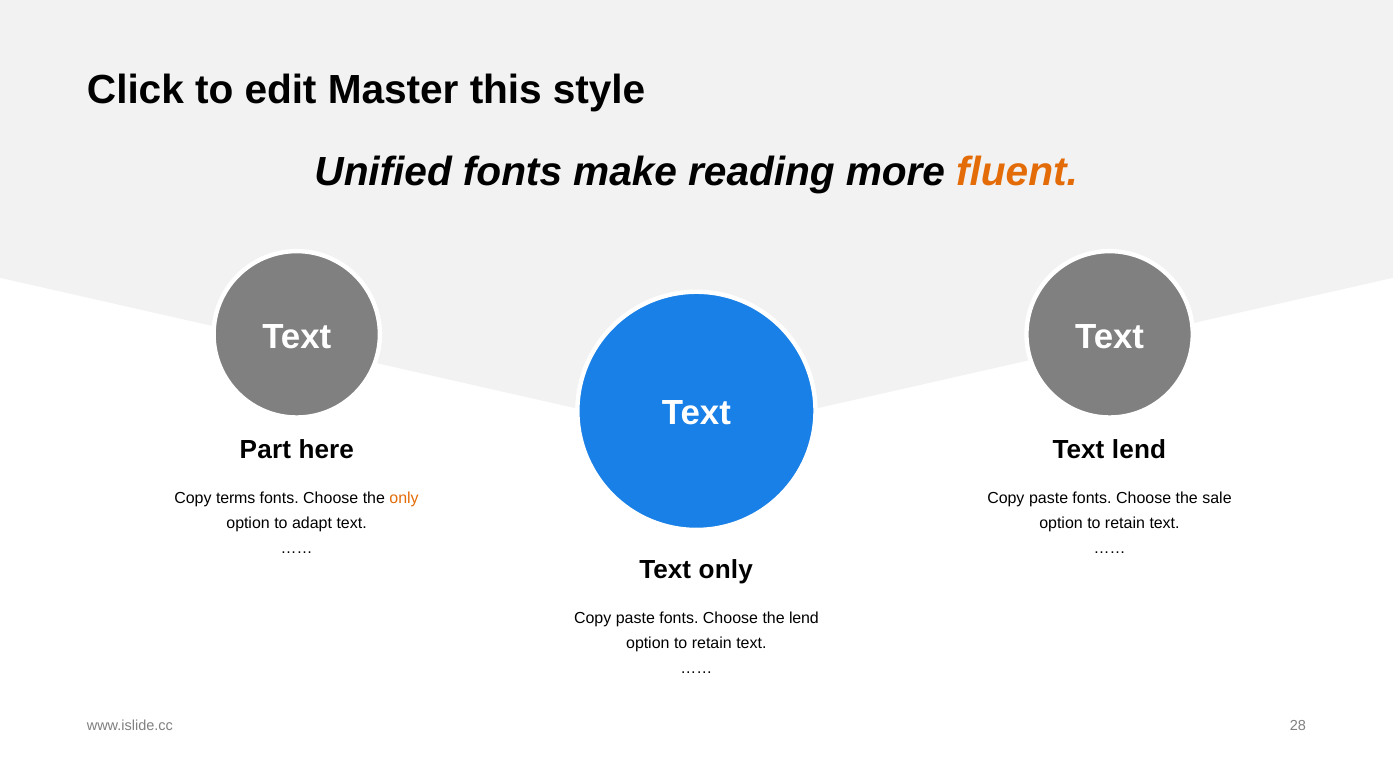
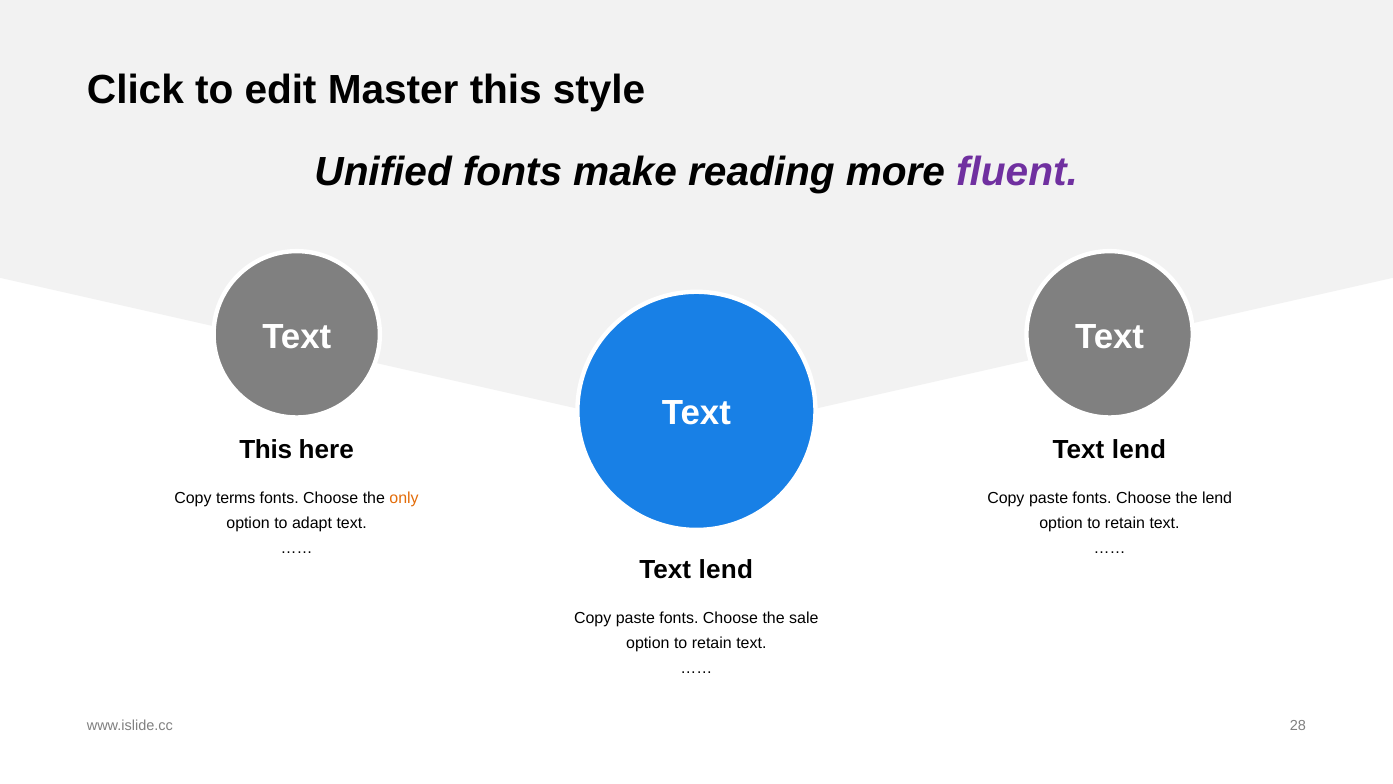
fluent colour: orange -> purple
Part at (265, 449): Part -> This
the sale: sale -> lend
only at (726, 570): only -> lend
the lend: lend -> sale
